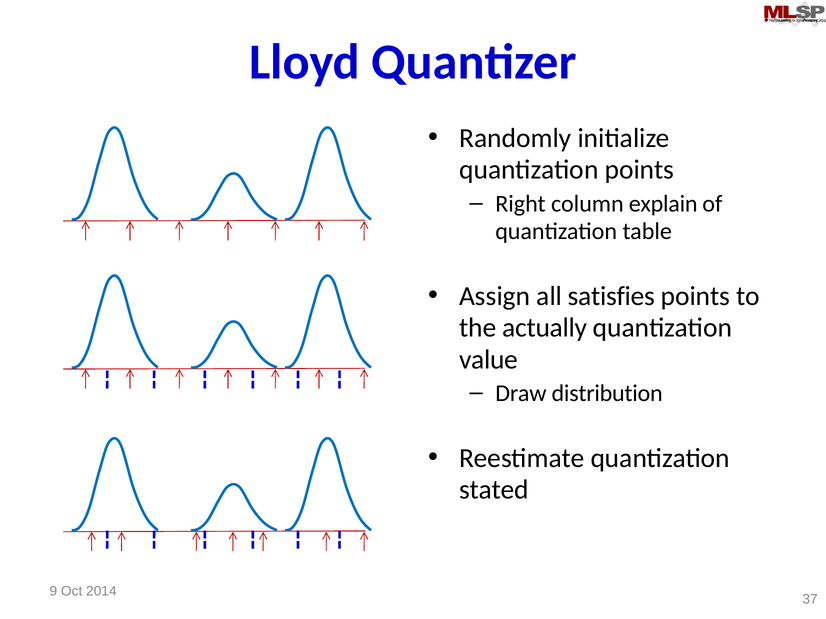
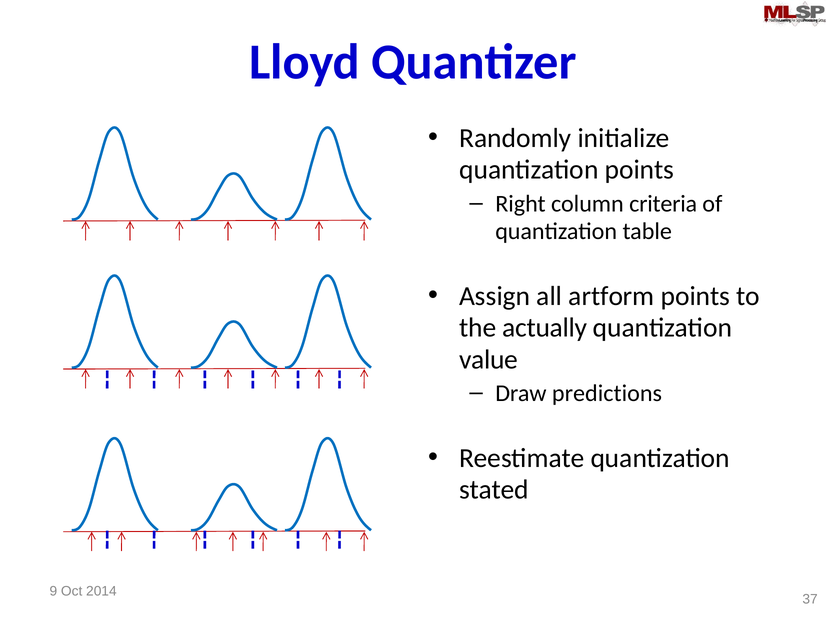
explain: explain -> criteria
satisfies: satisfies -> artform
distribution: distribution -> predictions
